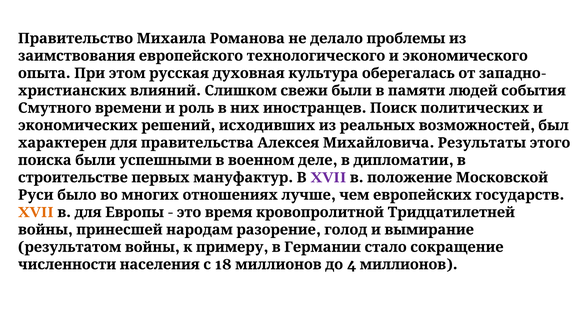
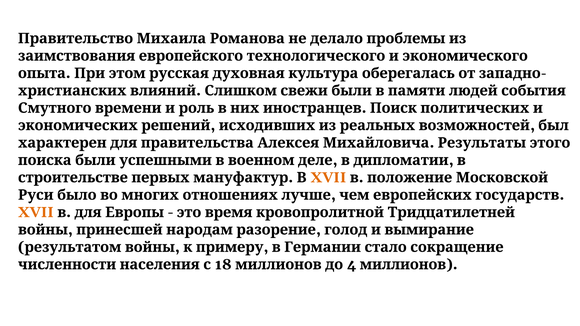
XVII at (328, 178) colour: purple -> orange
